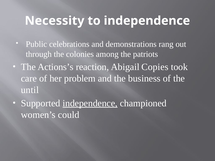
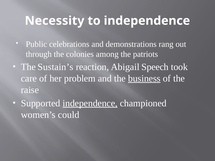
Actions’s: Actions’s -> Sustain’s
Copies: Copies -> Speech
business underline: none -> present
until: until -> raise
